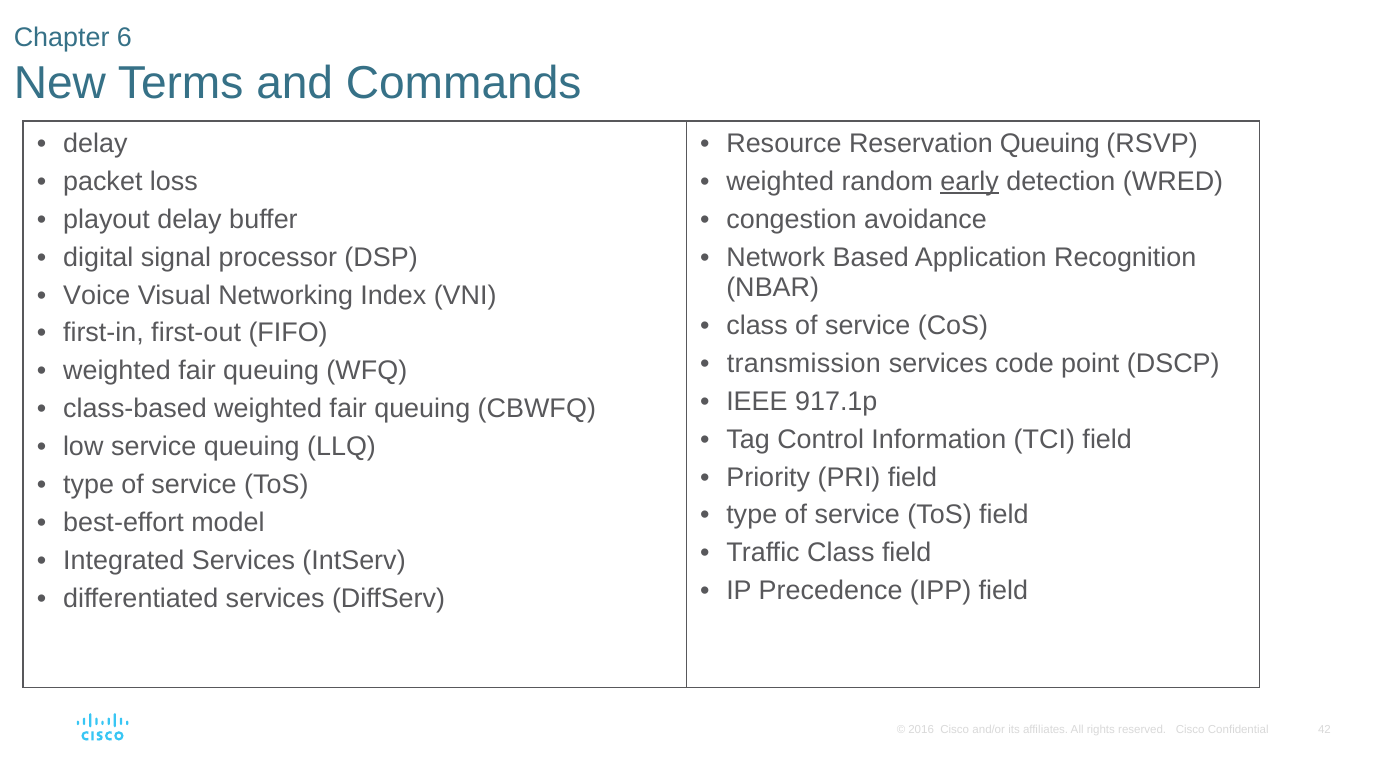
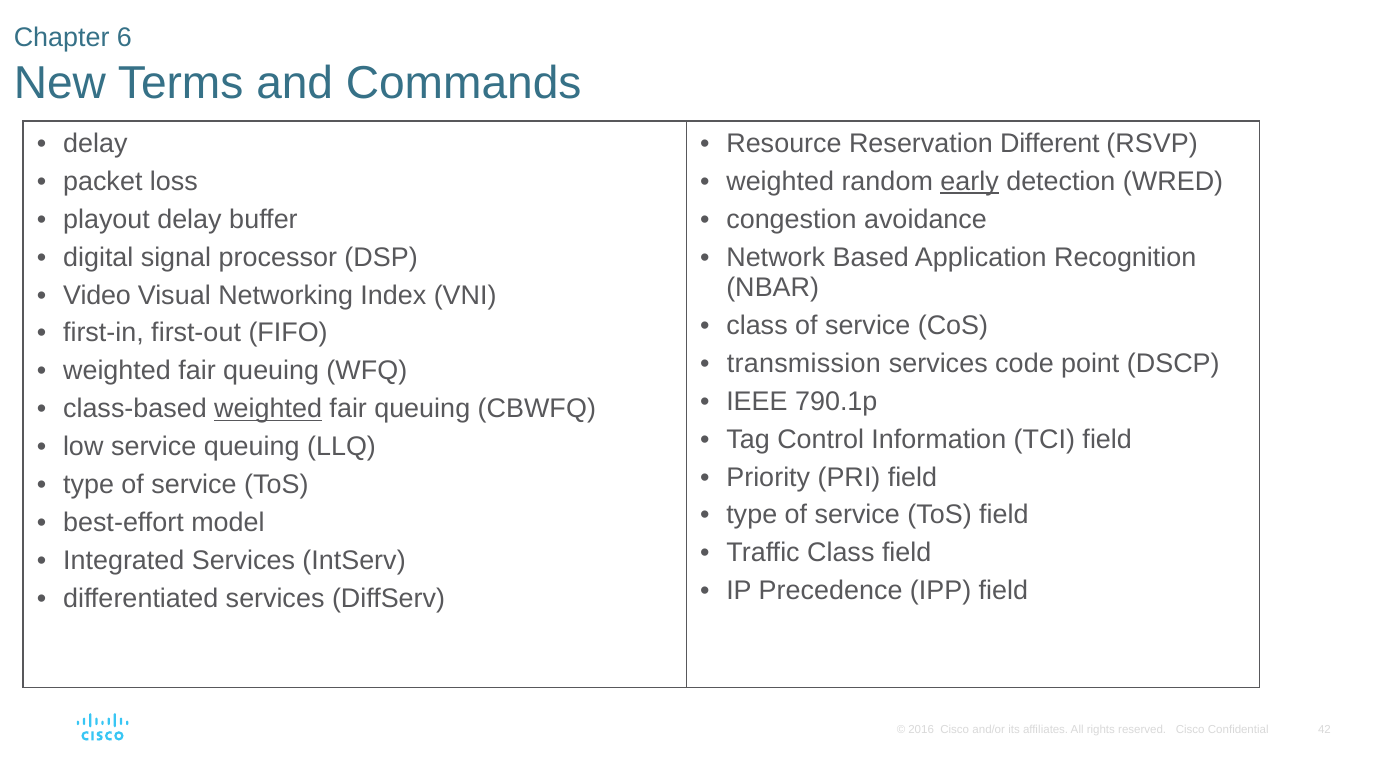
Reservation Queuing: Queuing -> Different
Voice: Voice -> Video
917.1p: 917.1p -> 790.1p
weighted at (268, 409) underline: none -> present
